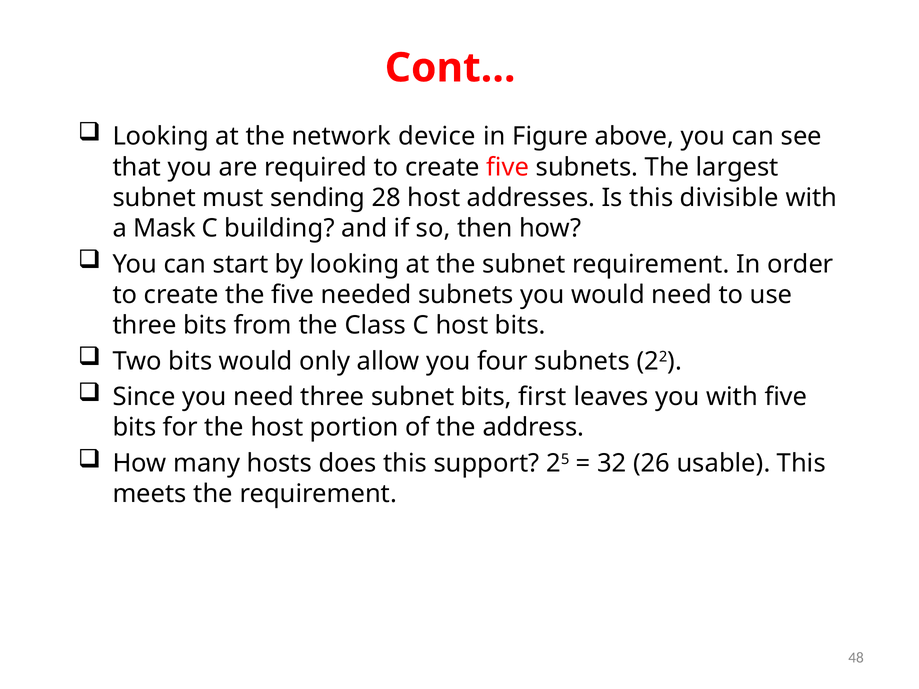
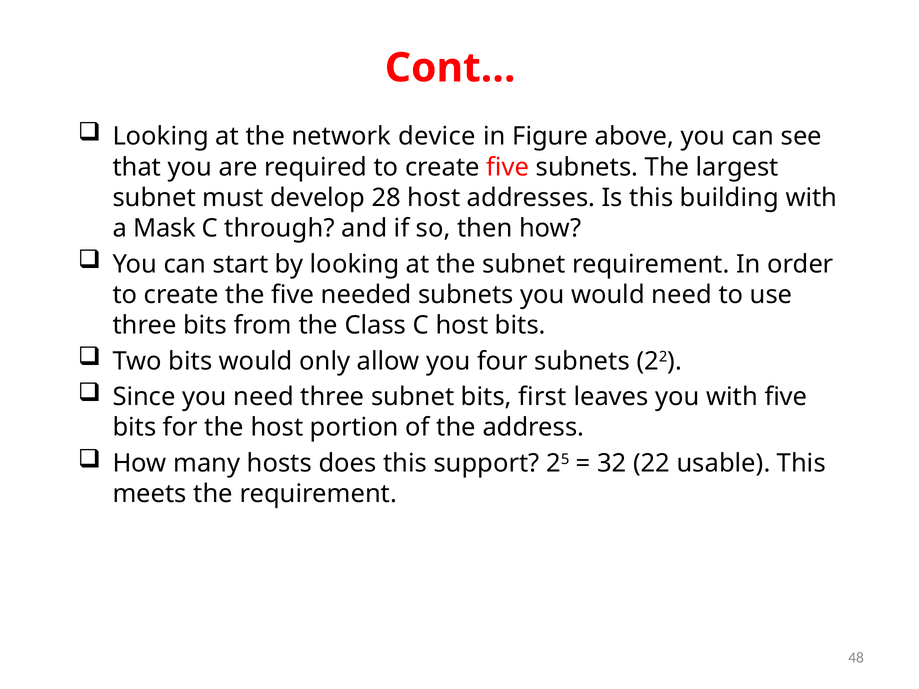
sending: sending -> develop
divisible: divisible -> building
building: building -> through
32 26: 26 -> 22
